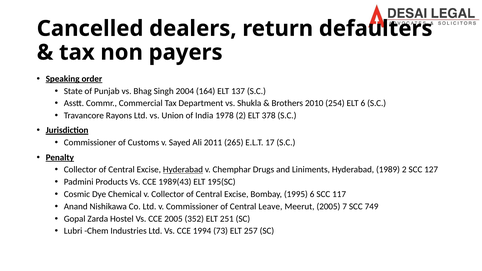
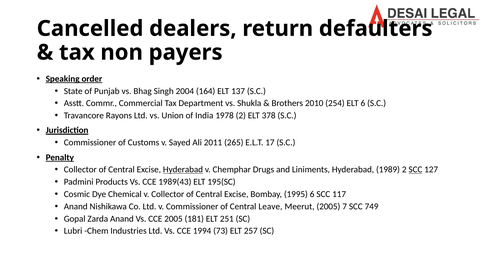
SCC at (415, 170) underline: none -> present
Zarda Hostel: Hostel -> Anand
352: 352 -> 181
